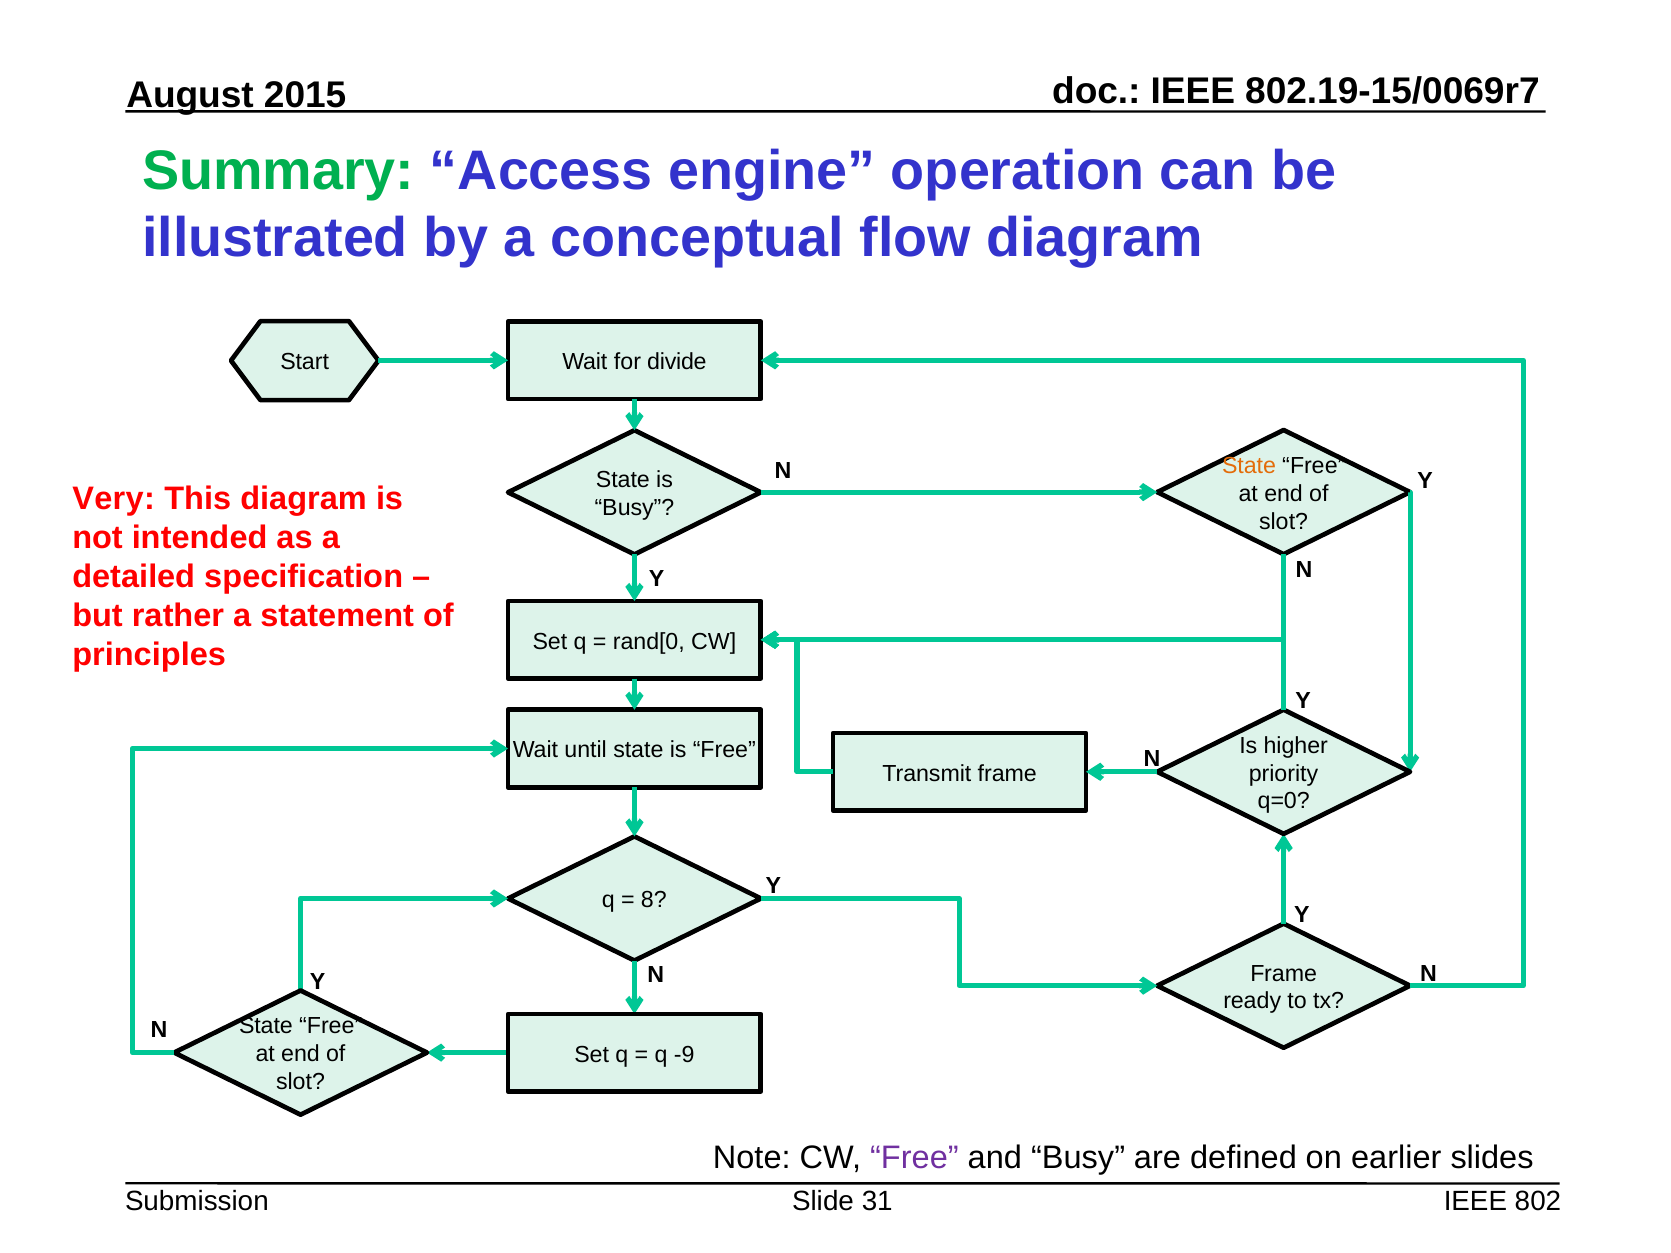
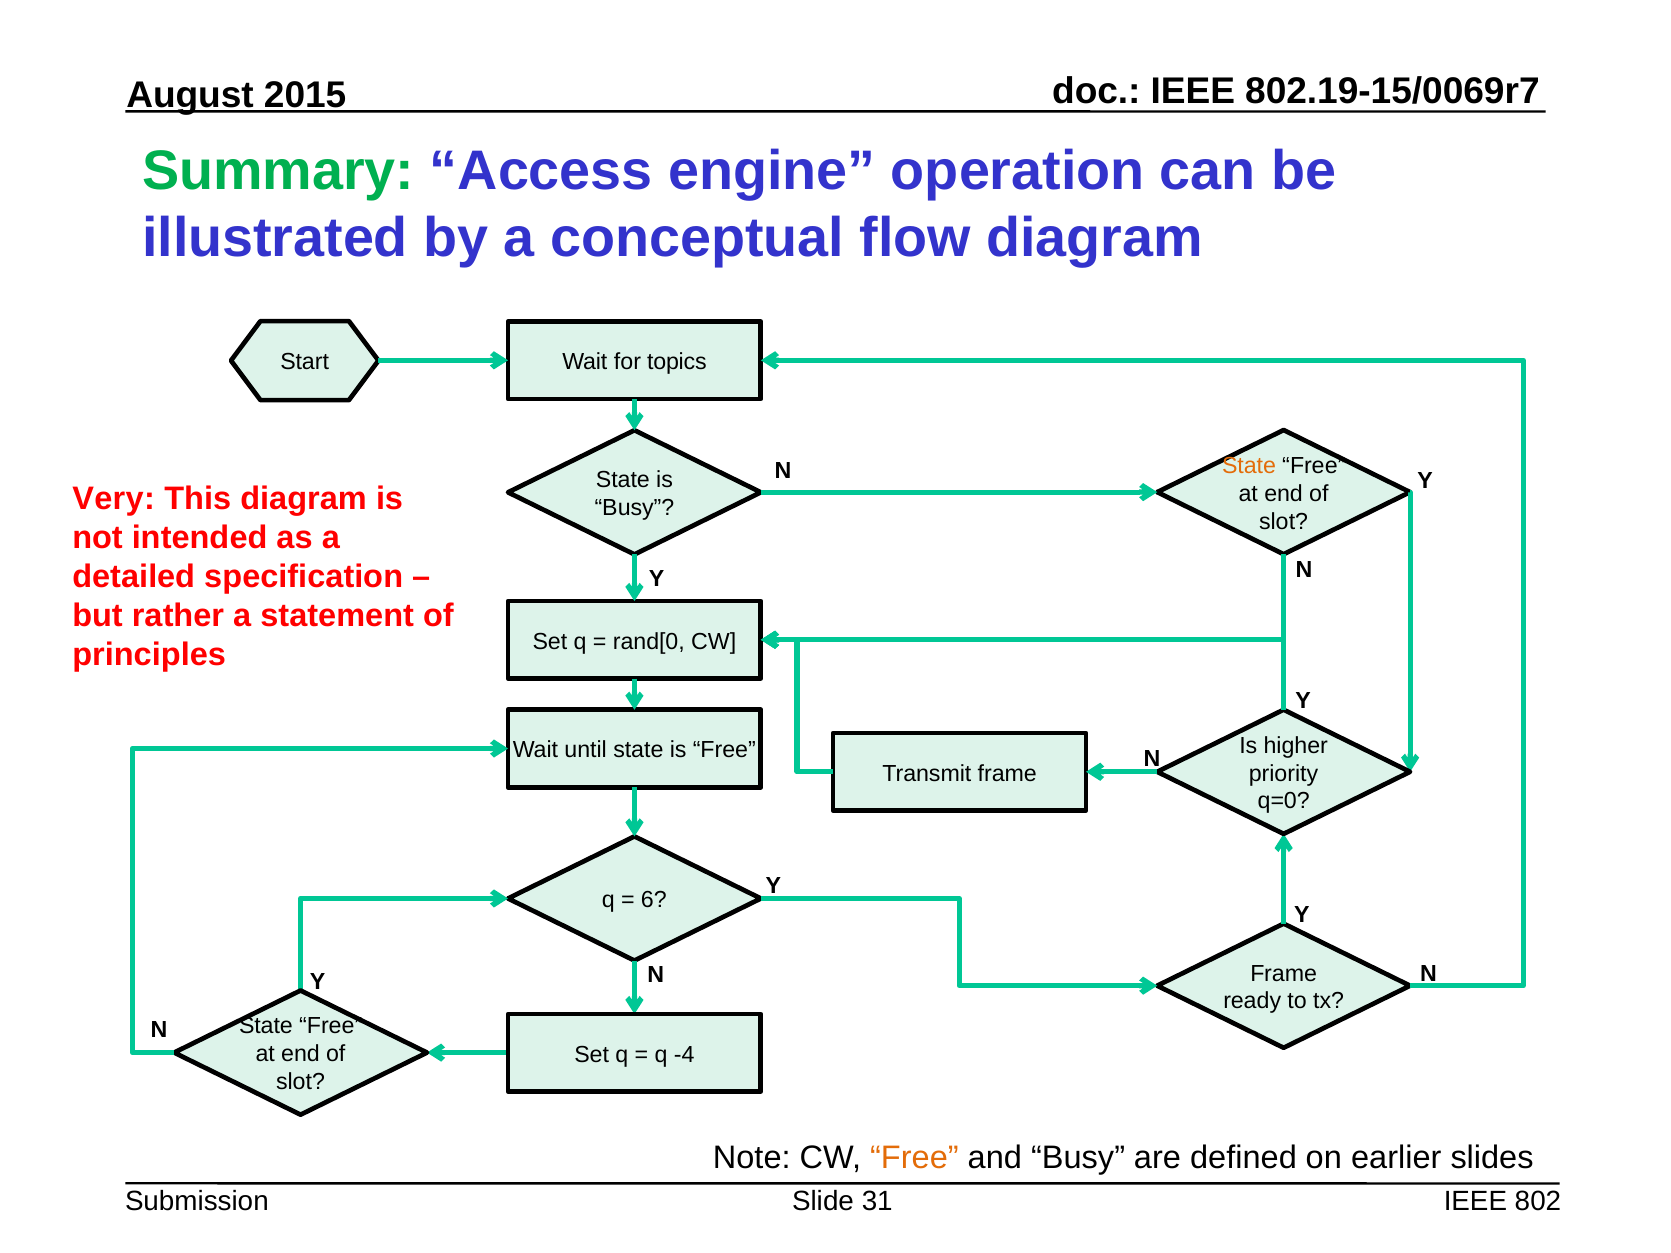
divide: divide -> topics
8: 8 -> 6
-9: -9 -> -4
Free at (914, 1158) colour: purple -> orange
